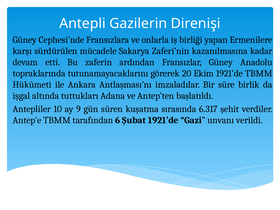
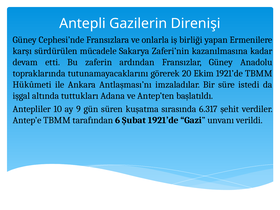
birlik: birlik -> istedi
